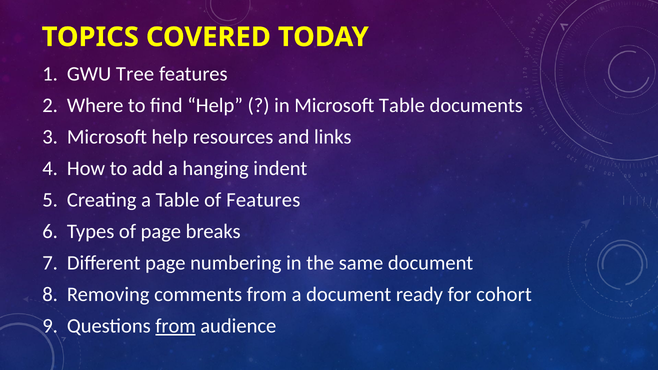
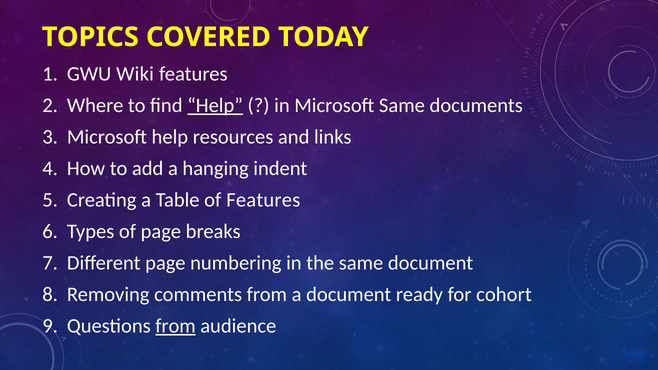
Tree: Tree -> Wiki
Help at (215, 105) underline: none -> present
Microsoft Table: Table -> Same
